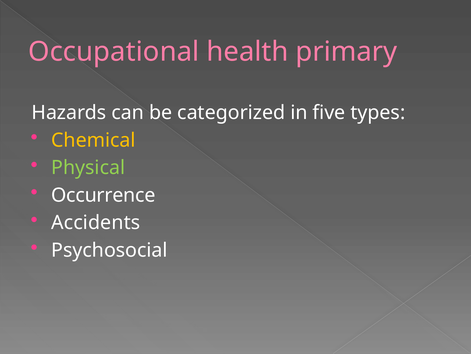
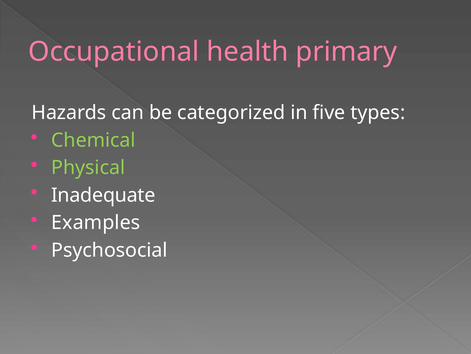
Chemical colour: yellow -> light green
Occurrence: Occurrence -> Inadequate
Accidents: Accidents -> Examples
